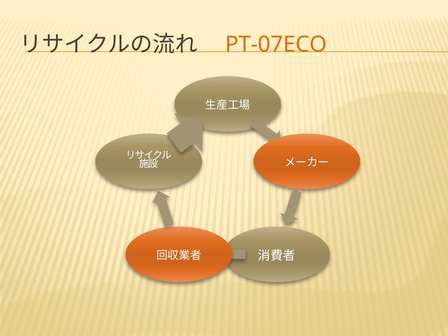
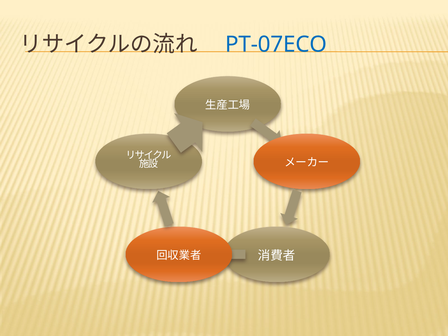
PT-07ECO colour: orange -> blue
